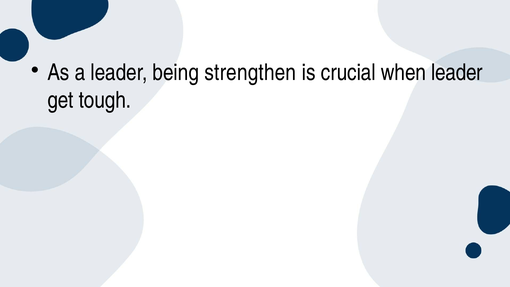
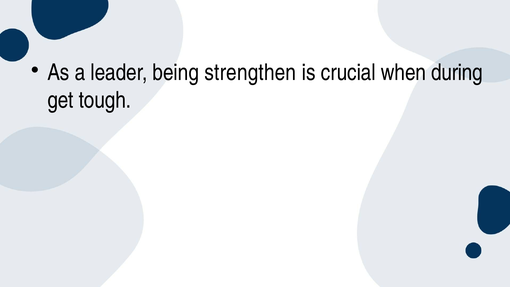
when leader: leader -> during
